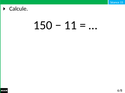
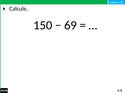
11: 11 -> 69
